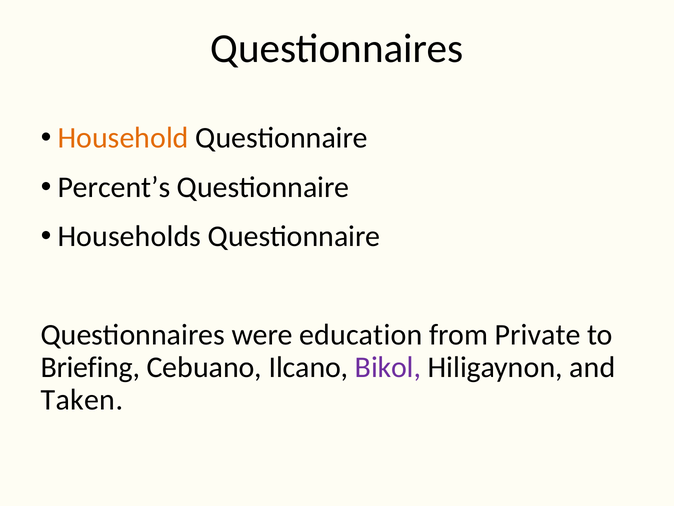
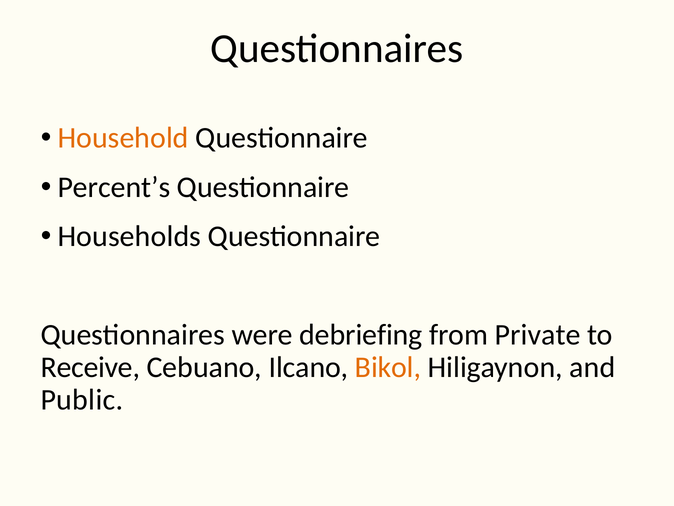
education: education -> debriefing
Briefing: Briefing -> Receive
Bikol colour: purple -> orange
Taken: Taken -> Public
